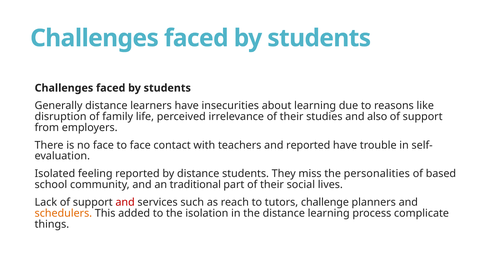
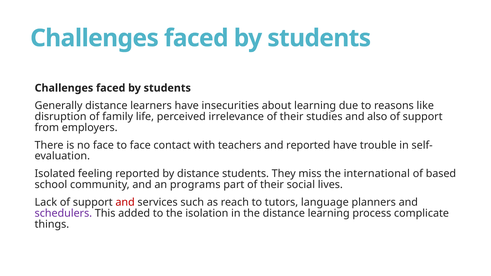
personalities: personalities -> international
traditional: traditional -> programs
challenge: challenge -> language
schedulers colour: orange -> purple
